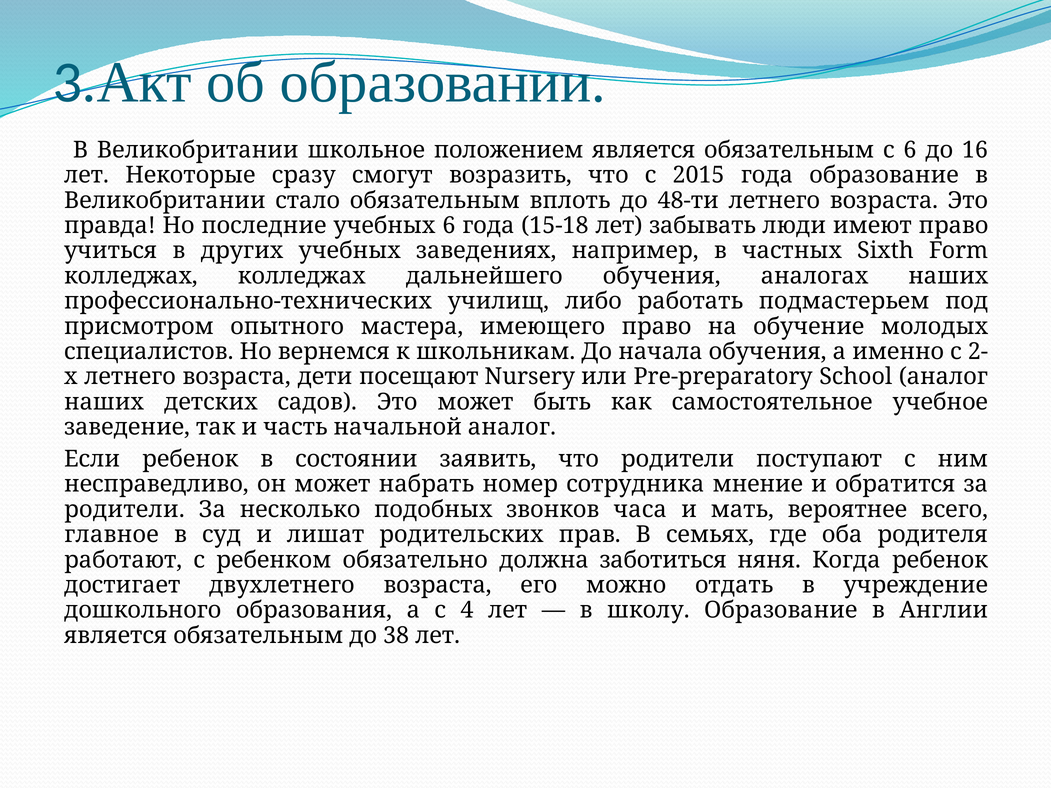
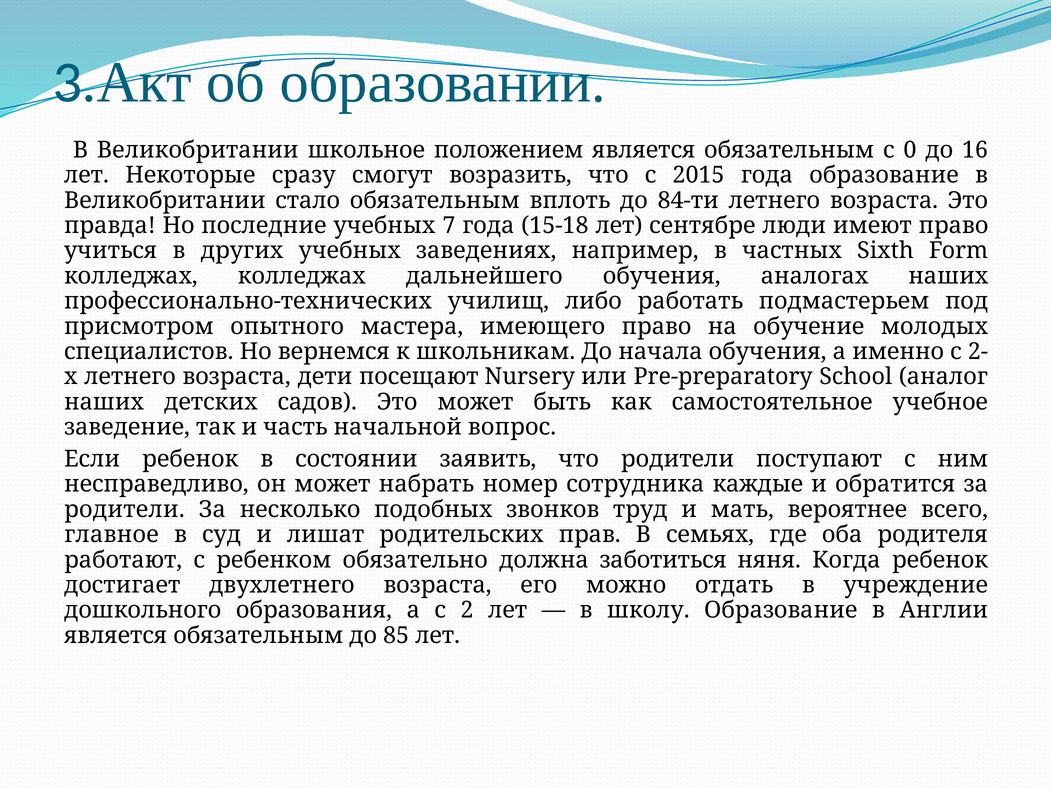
с 6: 6 -> 0
48-ти: 48-ти -> 84-ти
учебных 6: 6 -> 7
забывать: забывать -> сентябре
начальной аналог: аналог -> вопрос
мнение: мнение -> каждые
часа: часа -> труд
4: 4 -> 2
38: 38 -> 85
